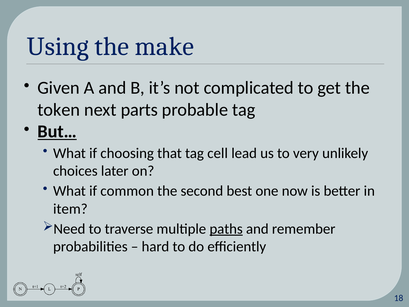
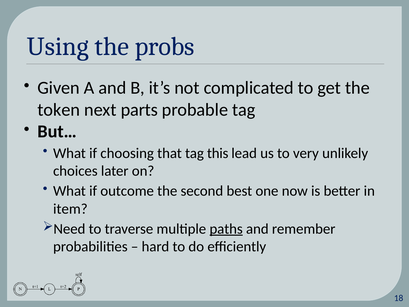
make: make -> probs
But… underline: present -> none
cell: cell -> this
common: common -> outcome
